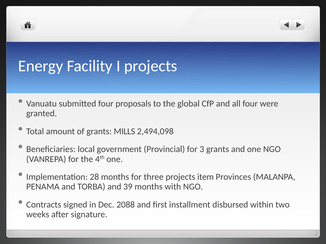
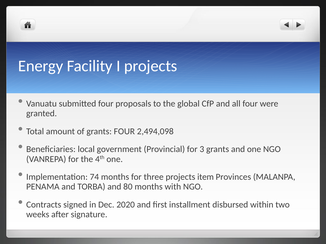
grants MILLS: MILLS -> FOUR
28: 28 -> 74
39: 39 -> 80
2088: 2088 -> 2020
